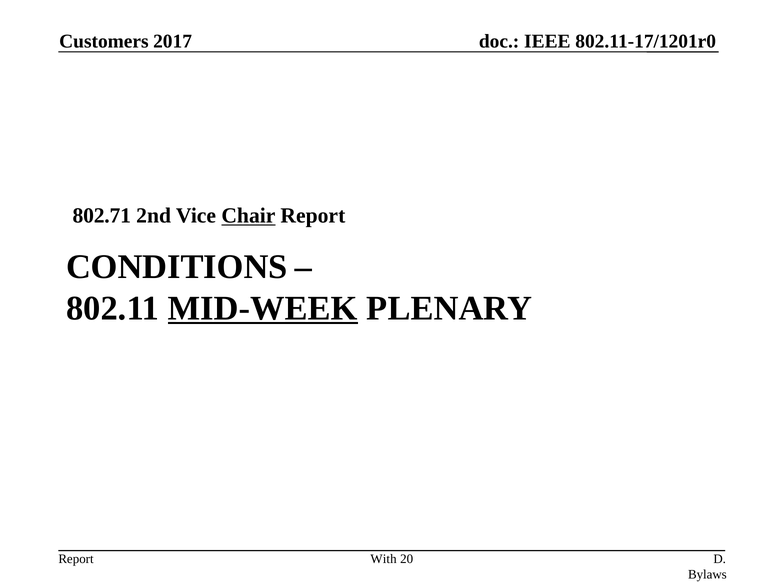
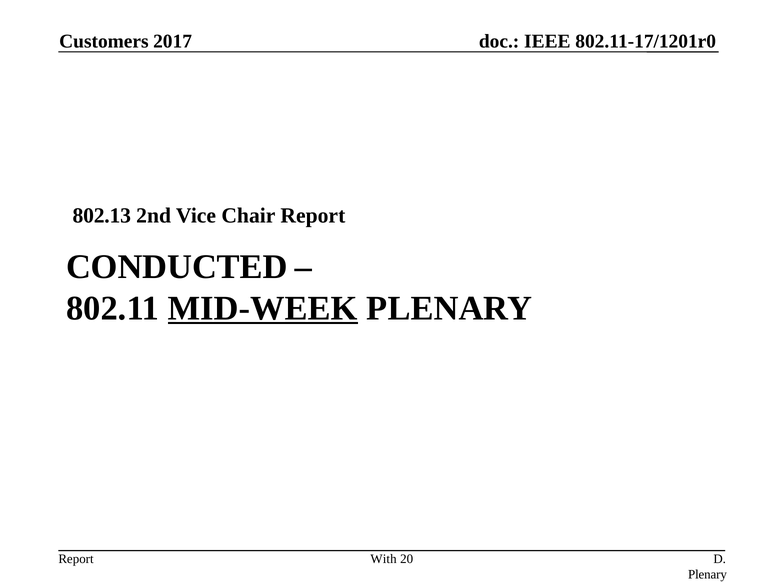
802.71: 802.71 -> 802.13
Chair underline: present -> none
CONDITIONS: CONDITIONS -> CONDUCTED
Bylaws at (707, 574): Bylaws -> Plenary
